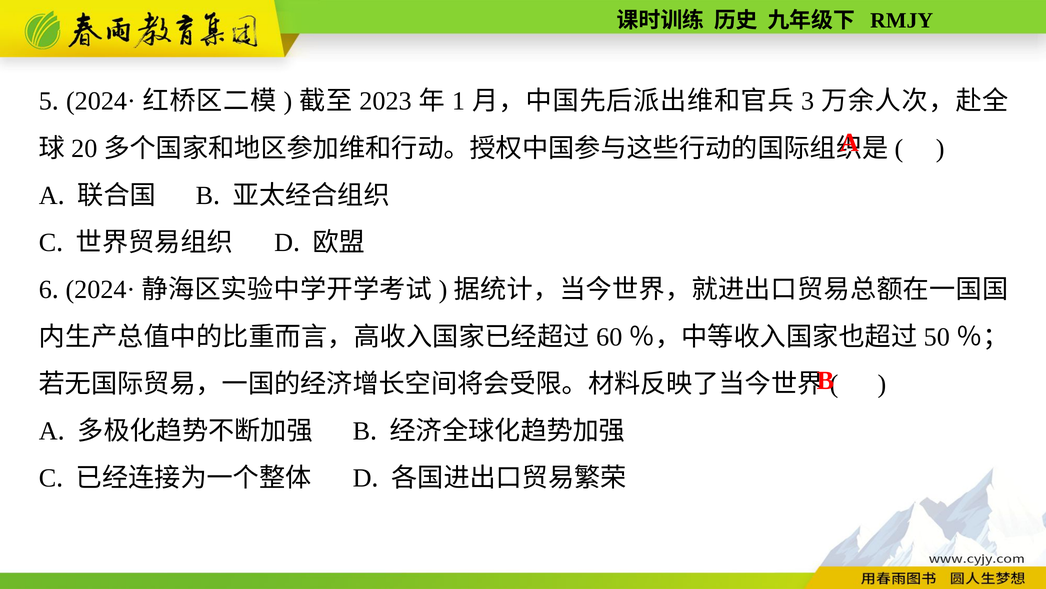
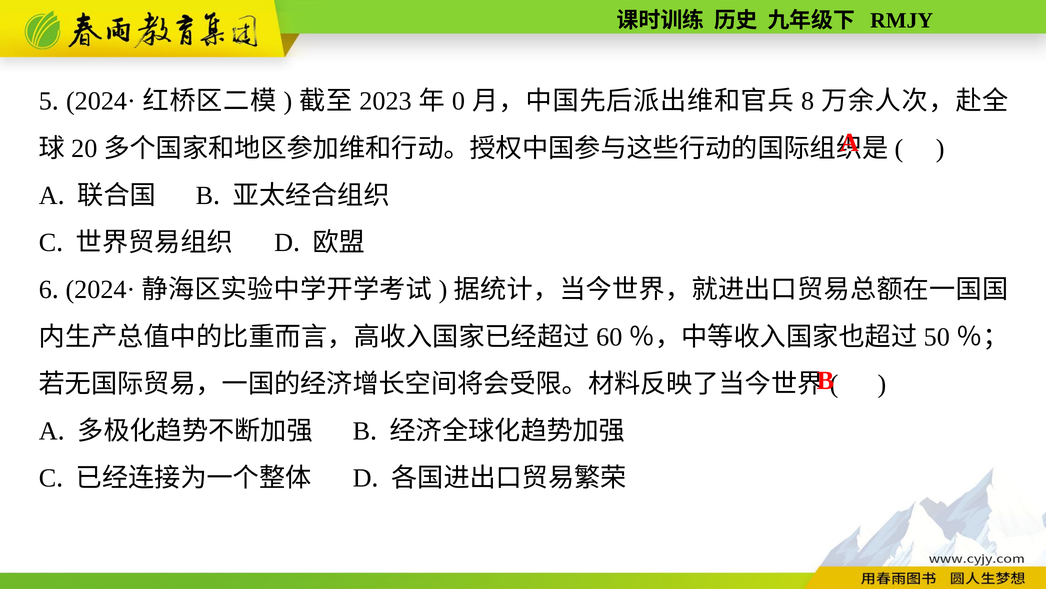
1: 1 -> 0
3: 3 -> 8
